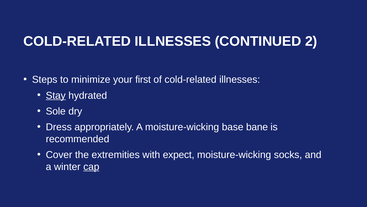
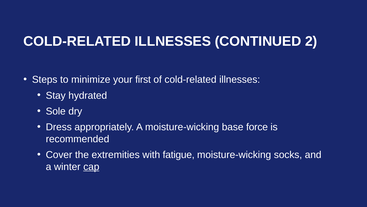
Stay underline: present -> none
bane: bane -> force
expect: expect -> fatigue
